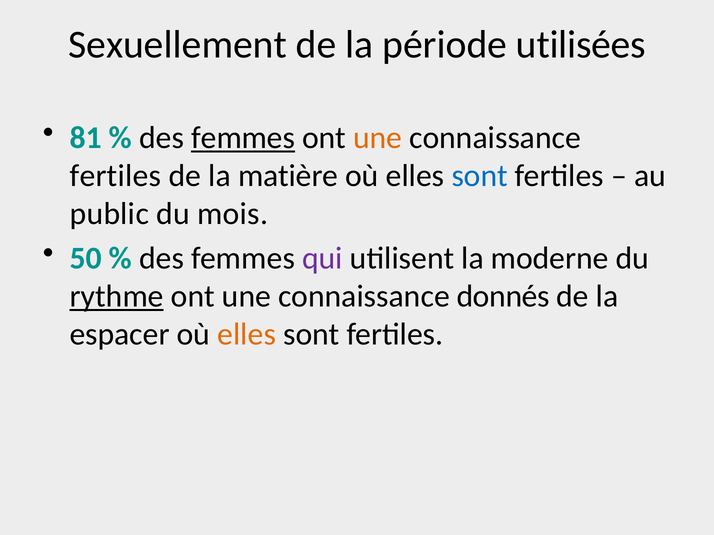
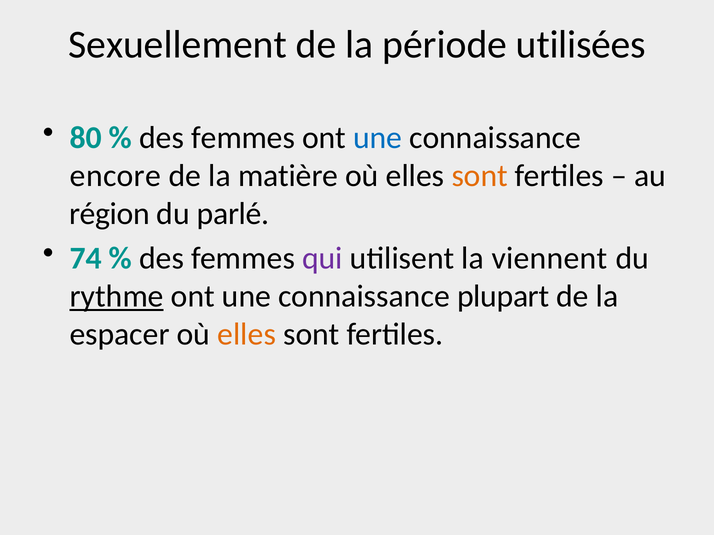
81: 81 -> 80
femmes at (243, 138) underline: present -> none
une at (378, 138) colour: orange -> blue
fertiles at (115, 176): fertiles -> encore
sont at (480, 176) colour: blue -> orange
public: public -> région
mois: mois -> parlé
50: 50 -> 74
moderne: moderne -> viennent
donnés: donnés -> plupart
